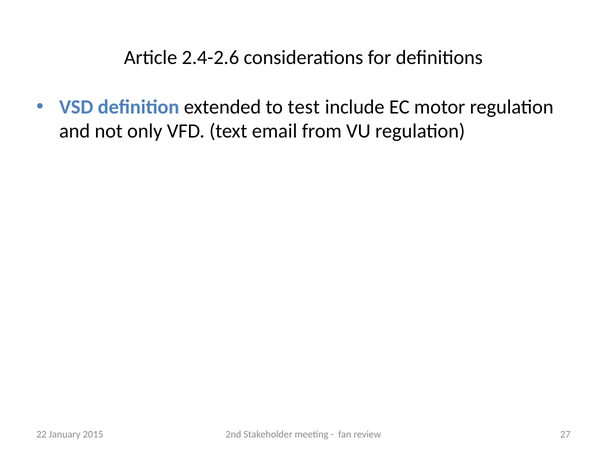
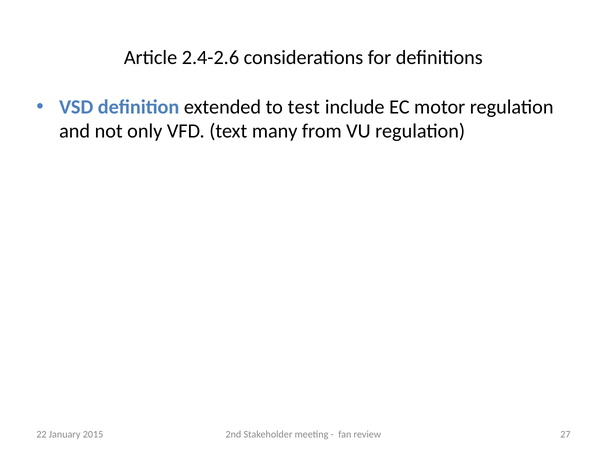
email: email -> many
